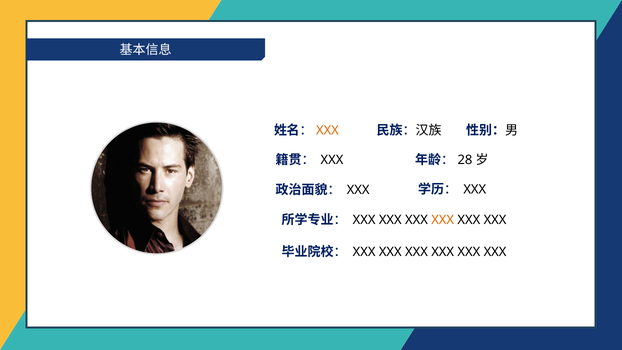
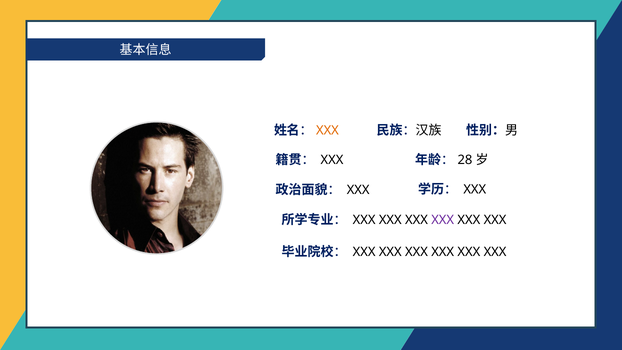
XXX at (443, 220) colour: orange -> purple
